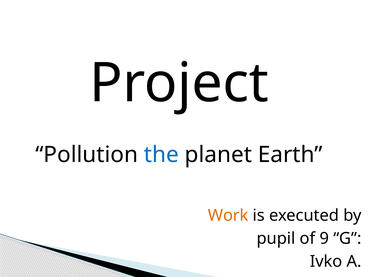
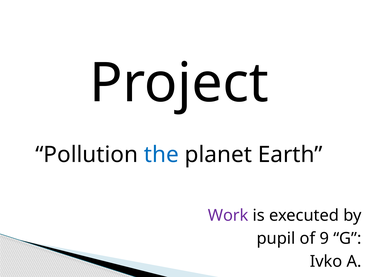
Work colour: orange -> purple
